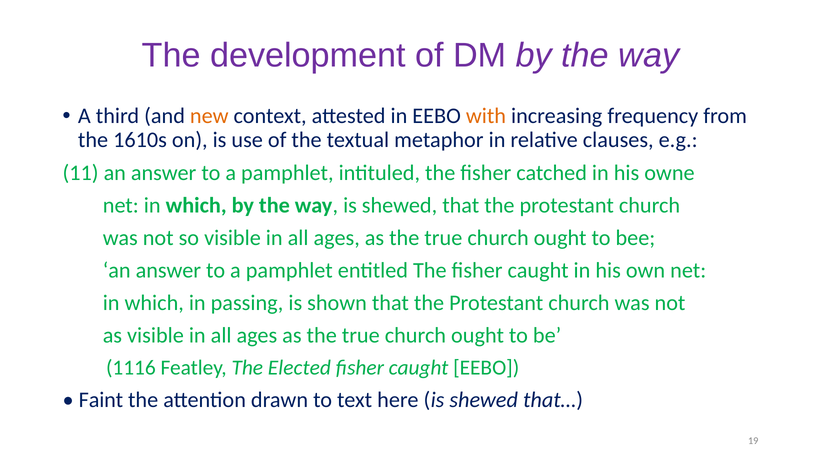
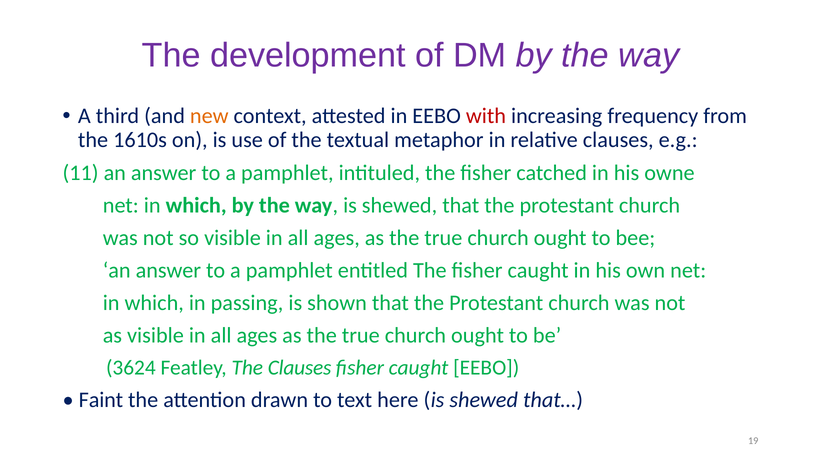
with colour: orange -> red
1116: 1116 -> 3624
The Elected: Elected -> Clauses
